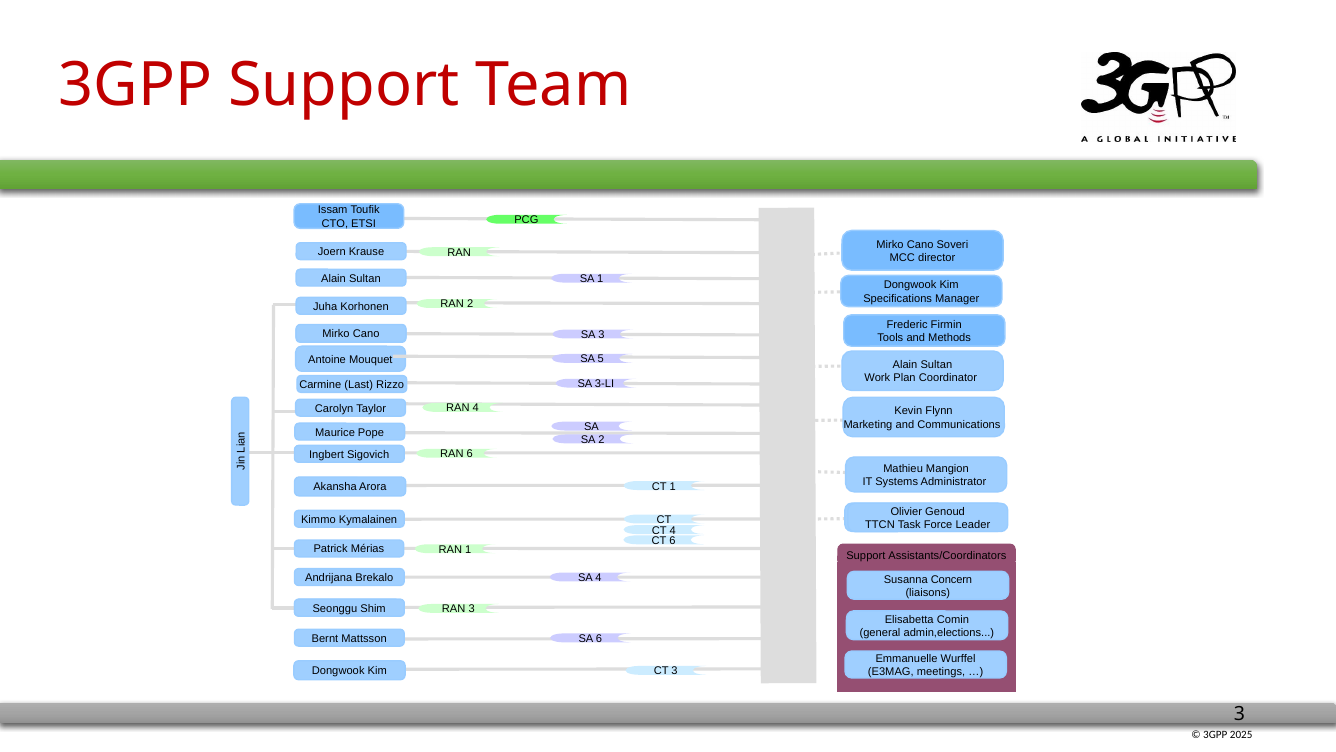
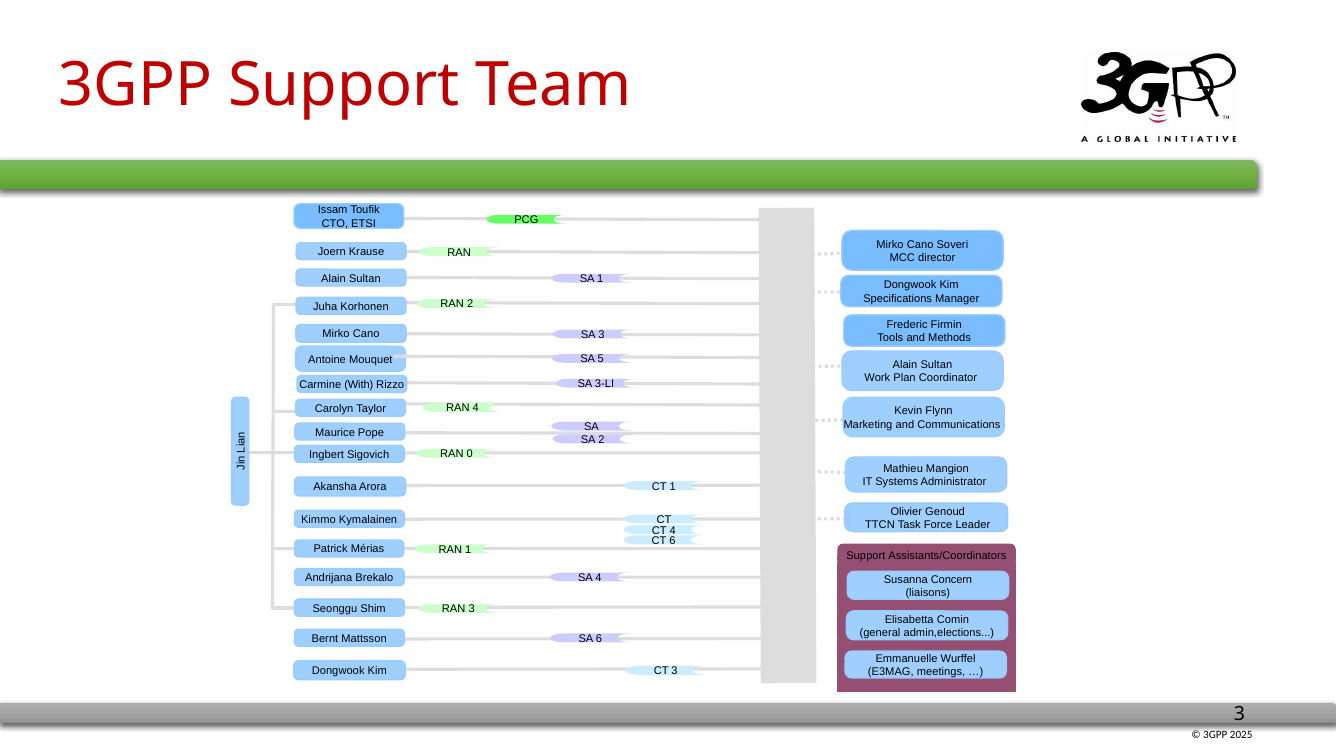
Last: Last -> With
RAN 6: 6 -> 0
